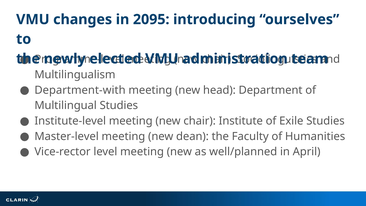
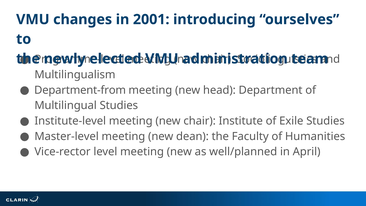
2095: 2095 -> 2001
Department-with: Department-with -> Department-from
